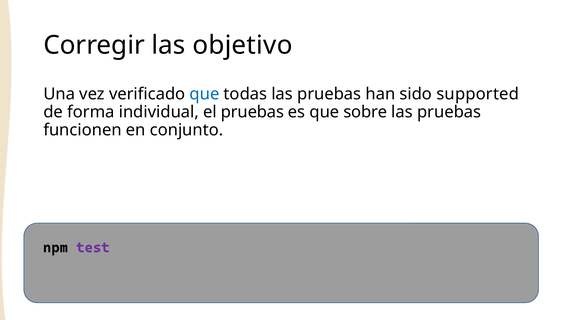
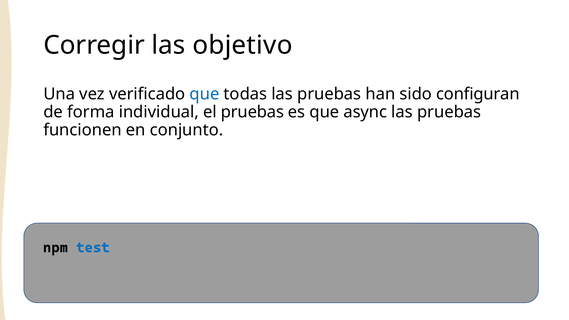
supported: supported -> configuran
sobre: sobre -> async
test colour: purple -> blue
